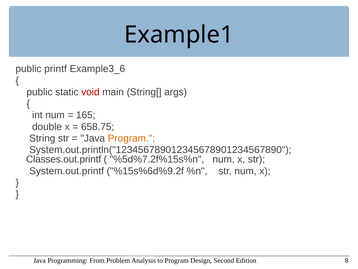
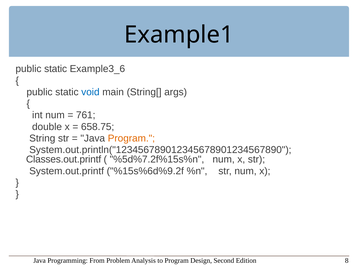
printf at (56, 69): printf -> static
void colour: red -> blue
165: 165 -> 761
